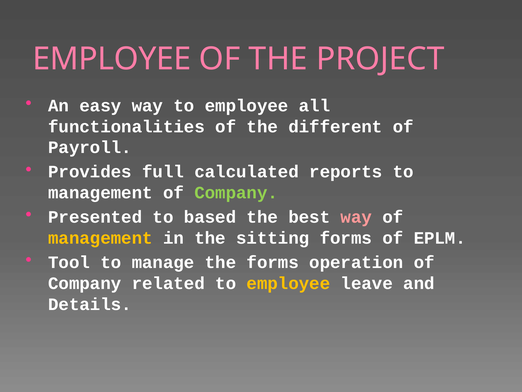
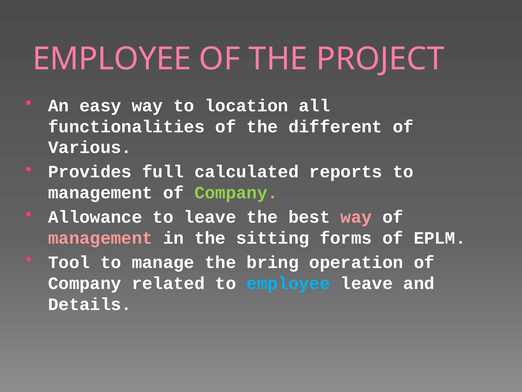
way to employee: employee -> location
Payroll: Payroll -> Various
Presented: Presented -> Allowance
to based: based -> leave
management at (100, 238) colour: yellow -> pink
the forms: forms -> bring
employee at (288, 283) colour: yellow -> light blue
